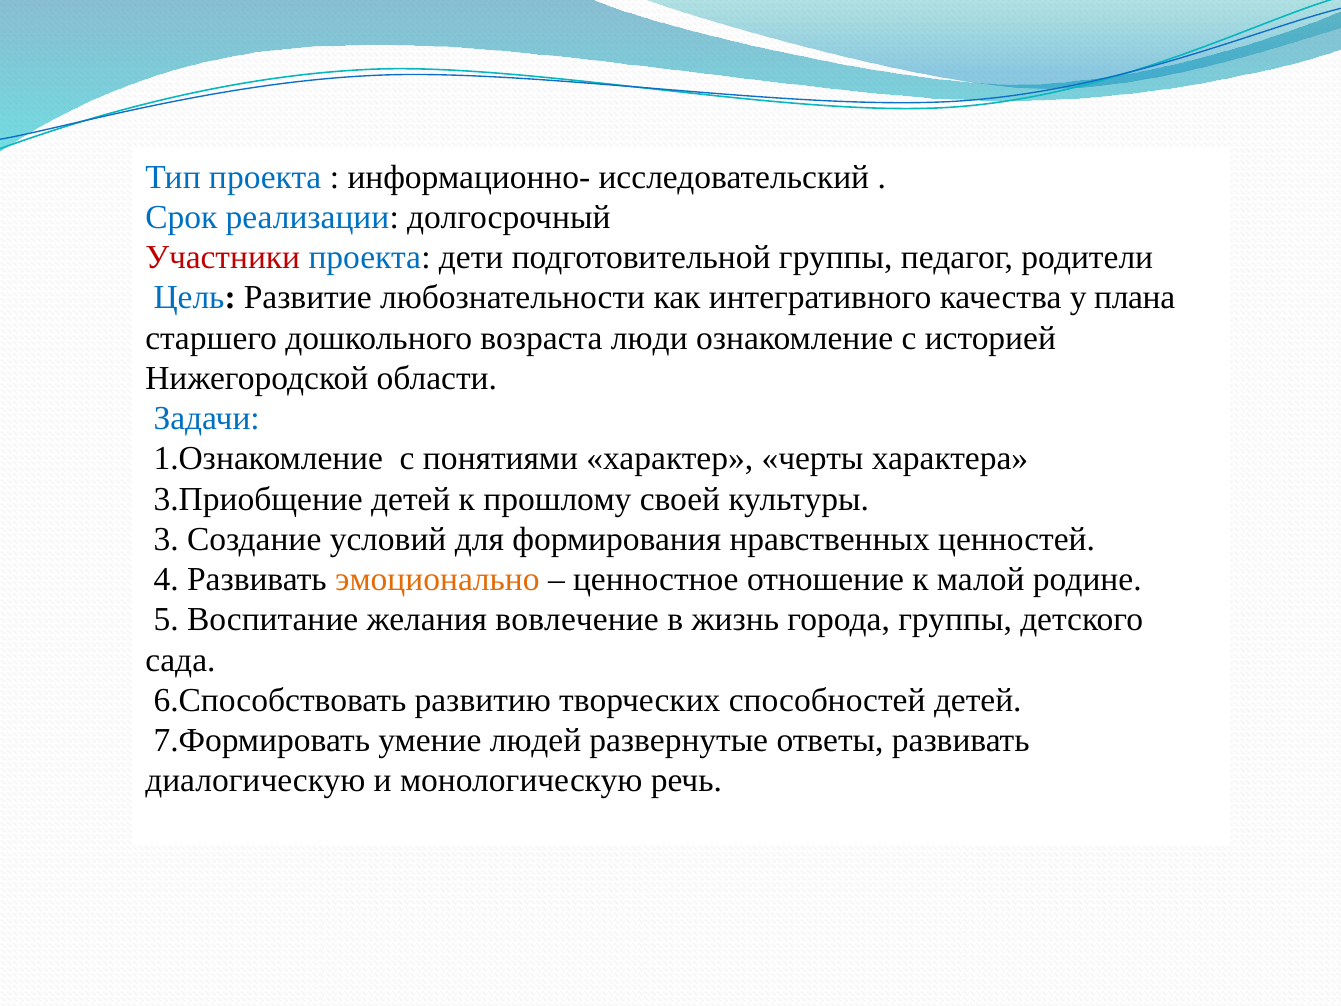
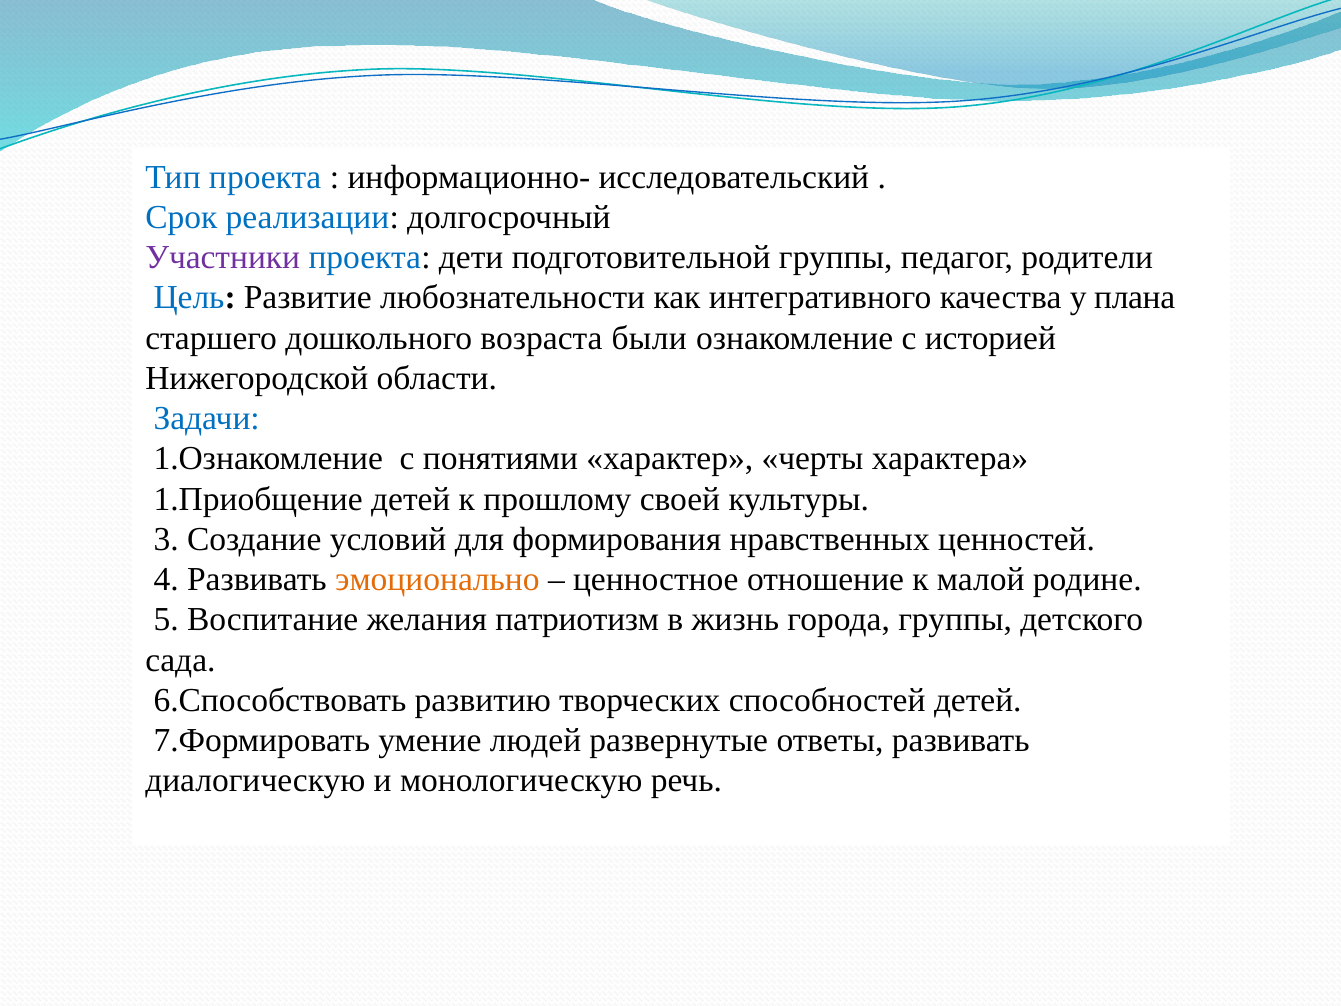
Участники colour: red -> purple
люди: люди -> были
3.Приобщение: 3.Приобщение -> 1.Приобщение
вовлечение: вовлечение -> патриотизм
